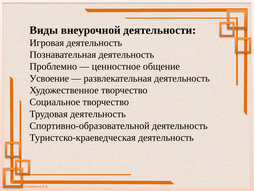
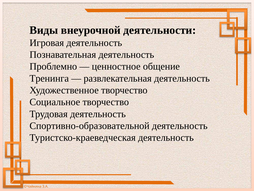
Усвоение: Усвоение -> Тренинга
